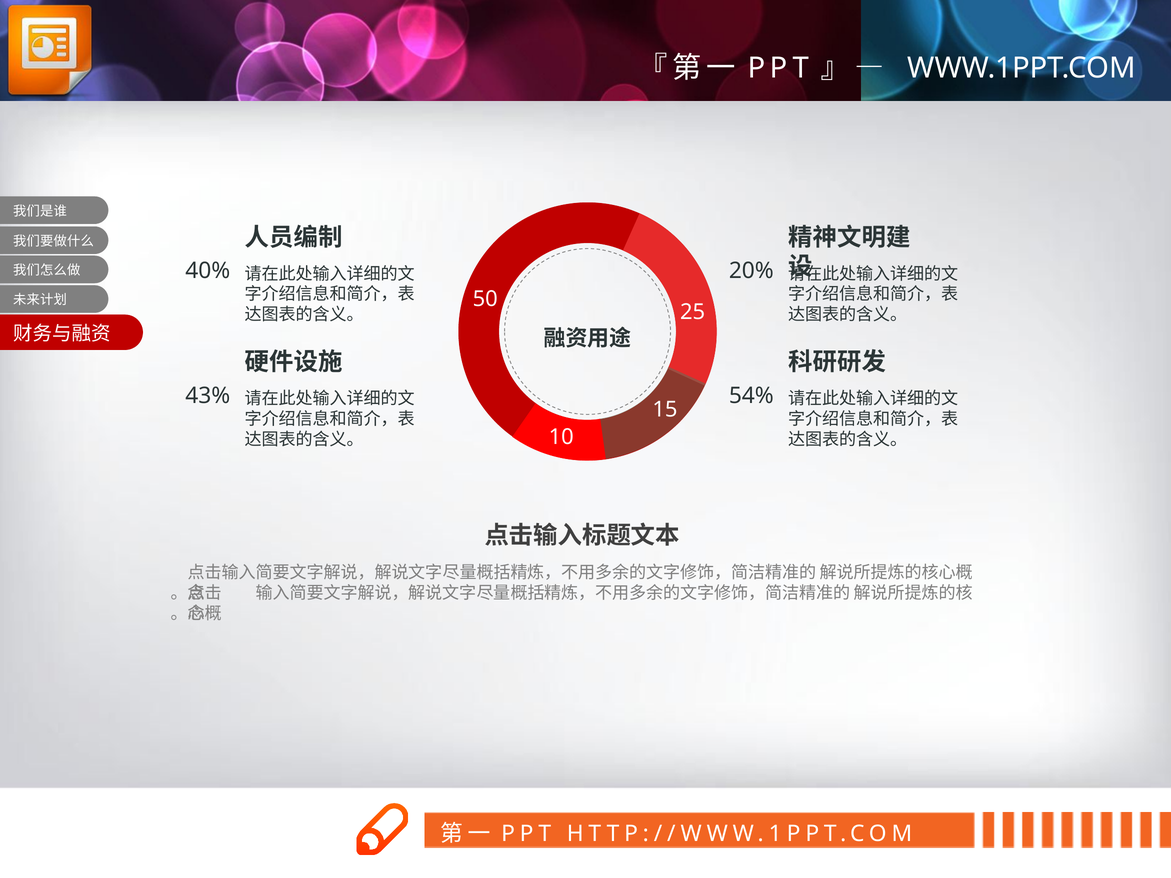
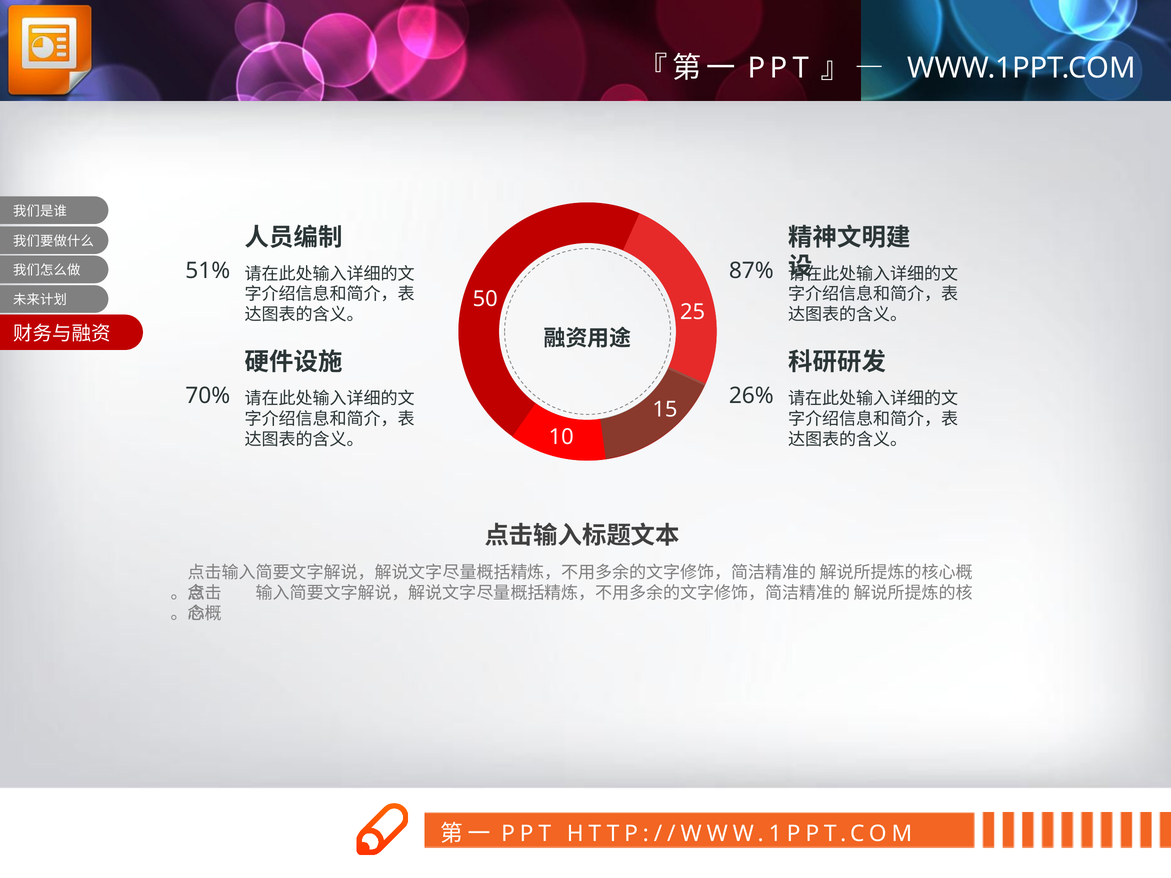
40%: 40% -> 51%
20%: 20% -> 87%
43%: 43% -> 70%
54%: 54% -> 26%
